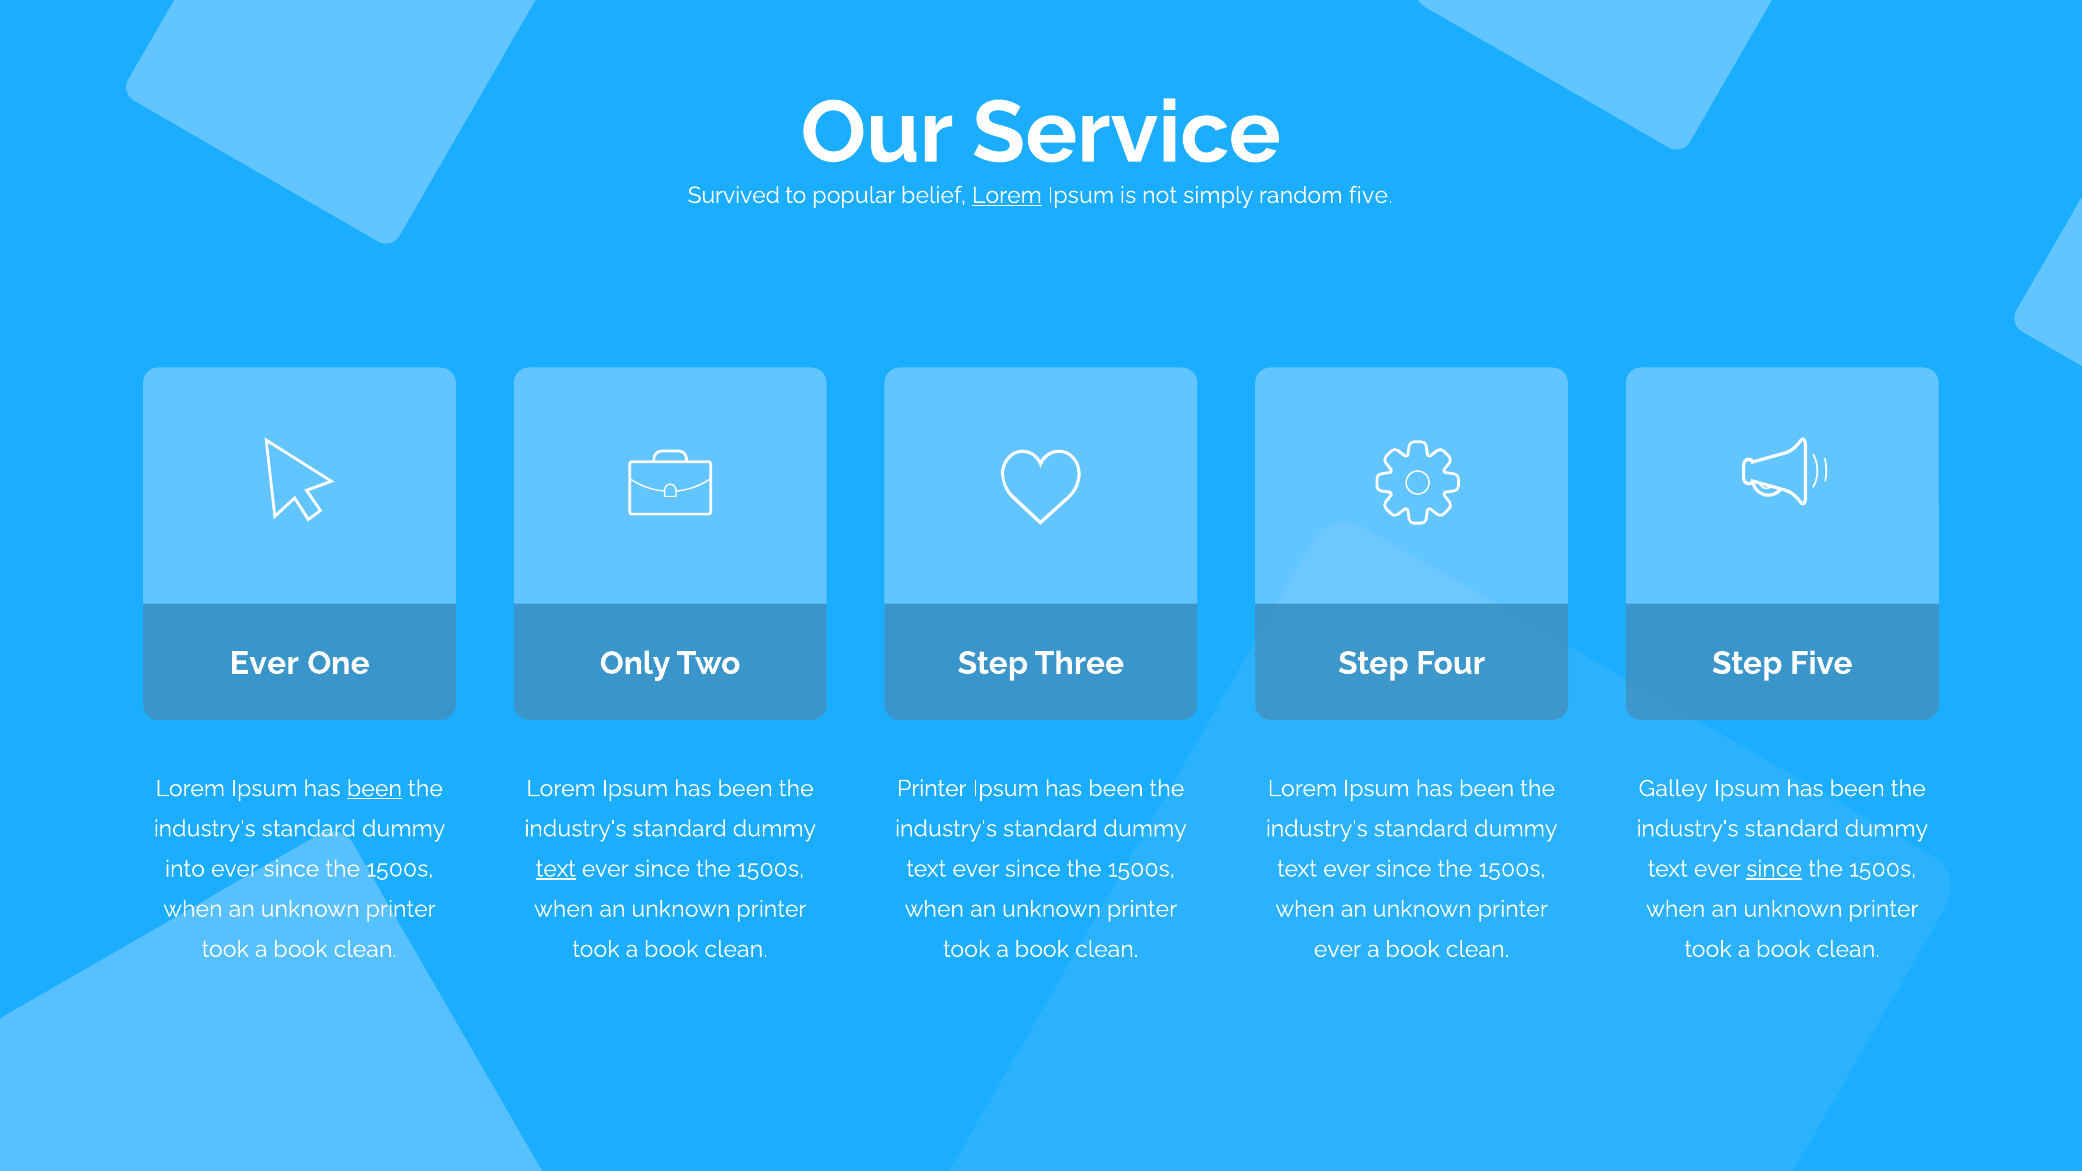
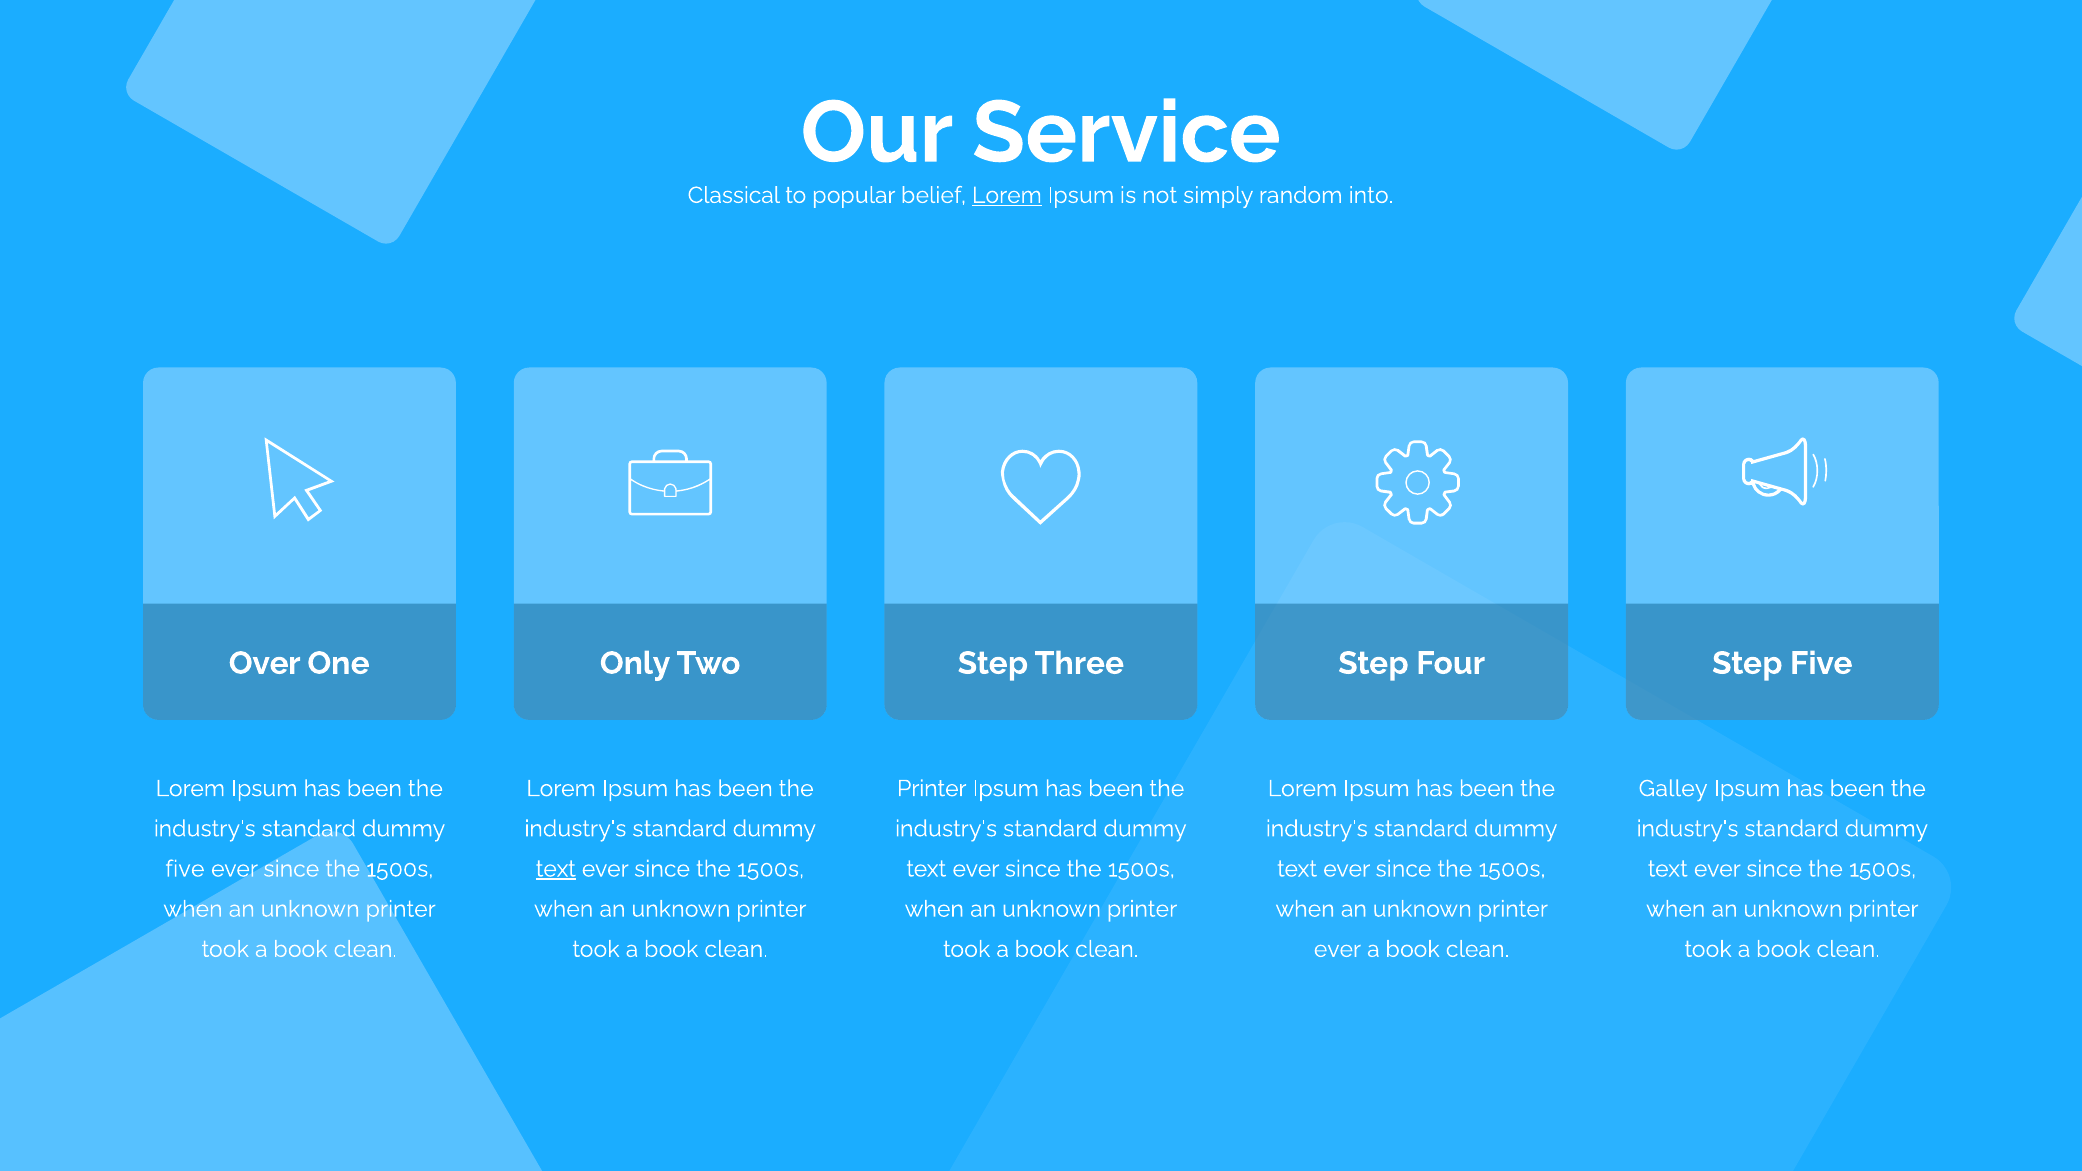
Survived: Survived -> Classical
random five: five -> into
Ever at (264, 663): Ever -> Over
been at (374, 789) underline: present -> none
into at (185, 869): into -> five
since at (1774, 869) underline: present -> none
